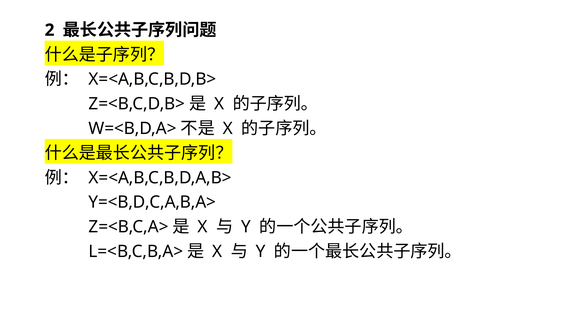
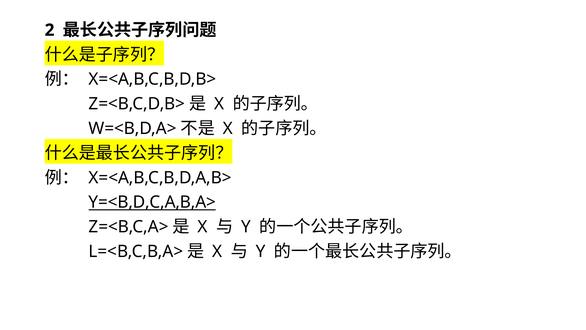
Y=<B,D,C,A,B,A> underline: none -> present
